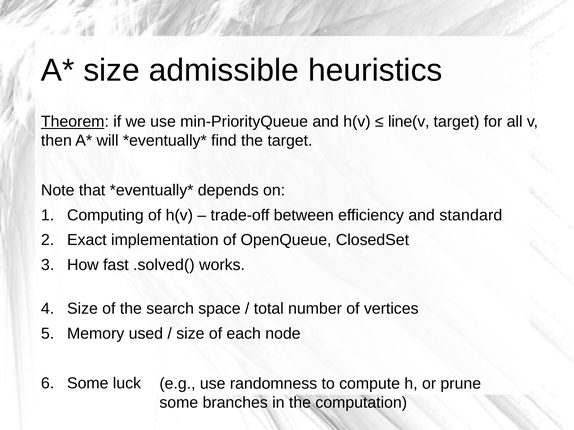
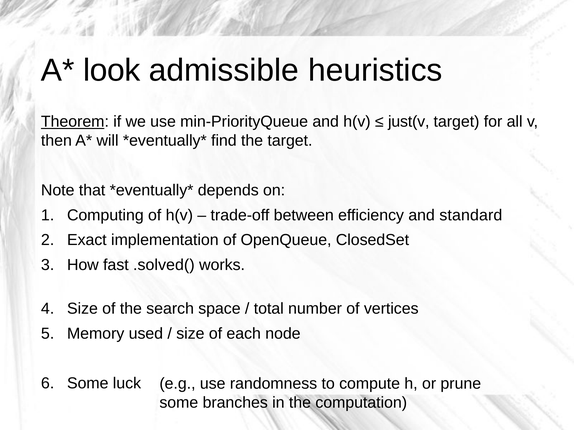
size at (112, 70): size -> look
line(v: line(v -> just(v
